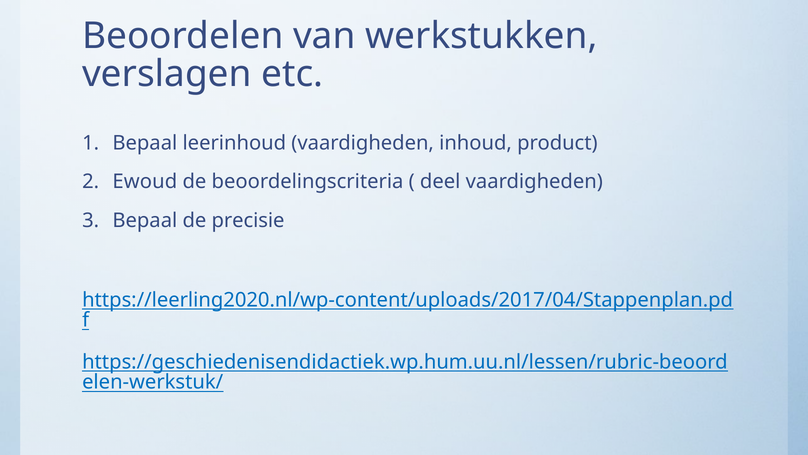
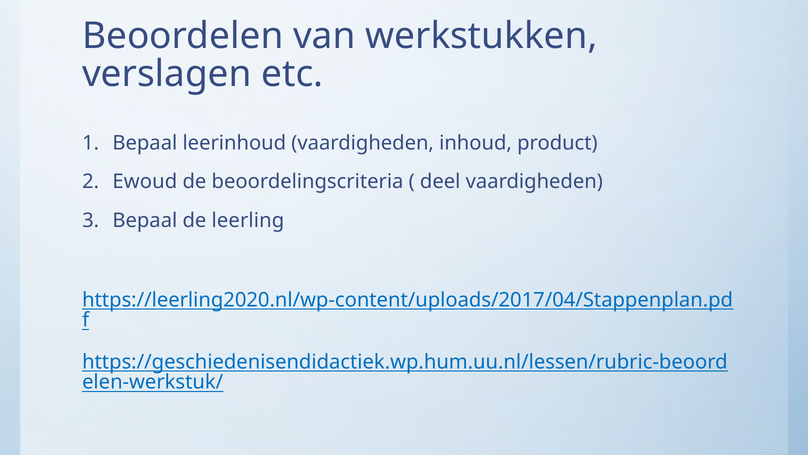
precisie: precisie -> leerling
